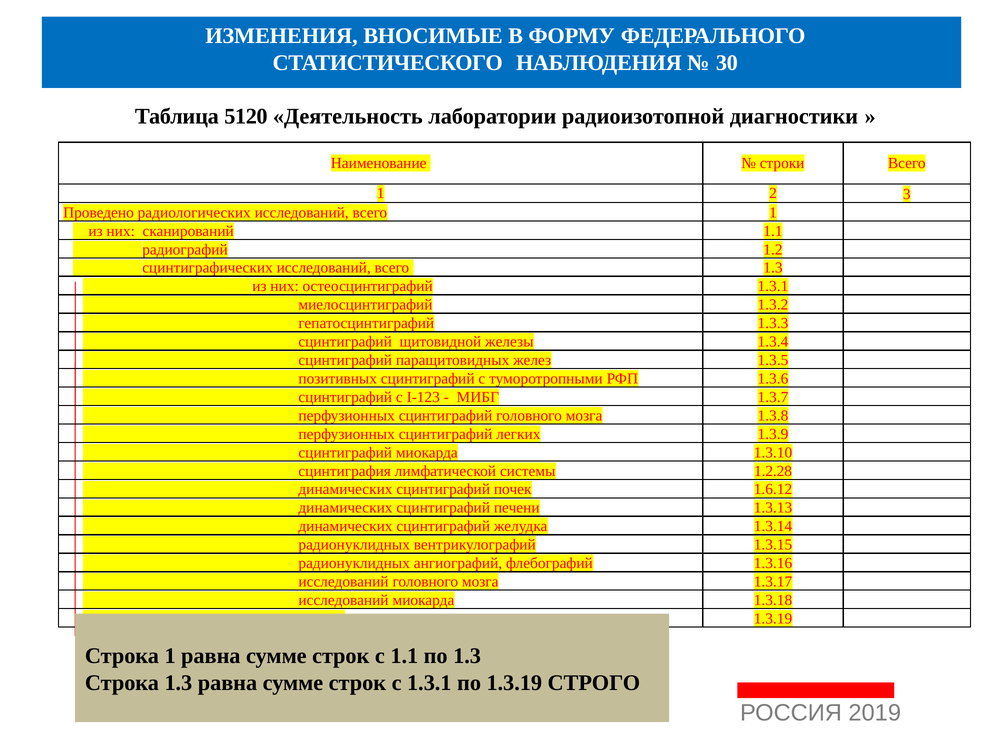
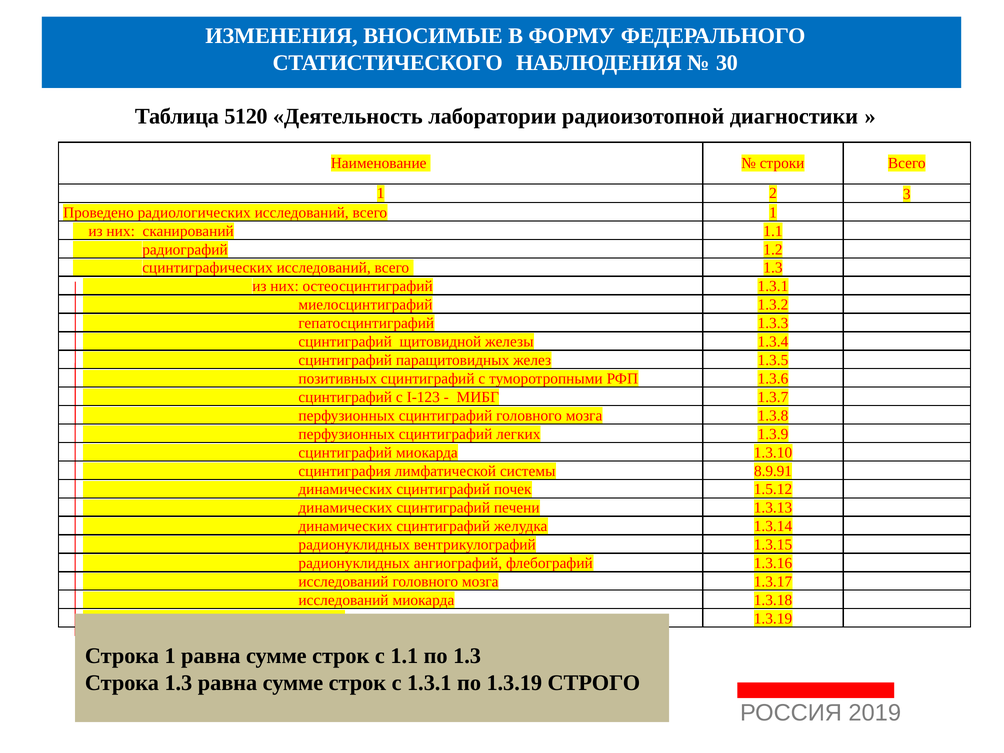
1.2.28: 1.2.28 -> 8.9.91
1.6.12: 1.6.12 -> 1.5.12
